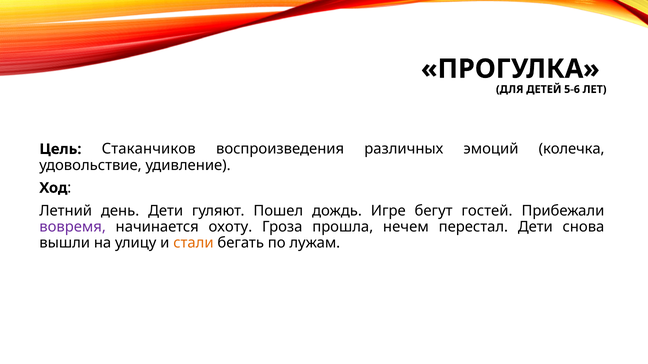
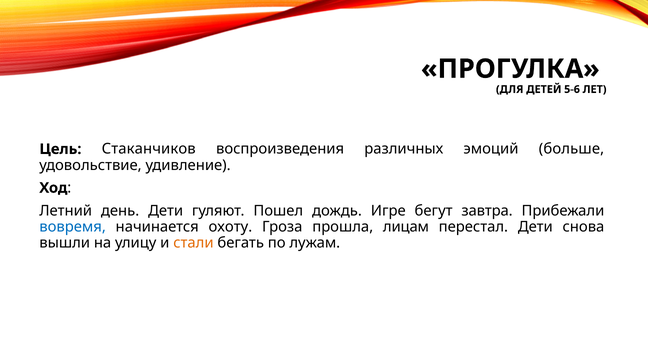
колечка: колечка -> больше
гостей: гостей -> завтра
вовремя colour: purple -> blue
нечем: нечем -> лицам
